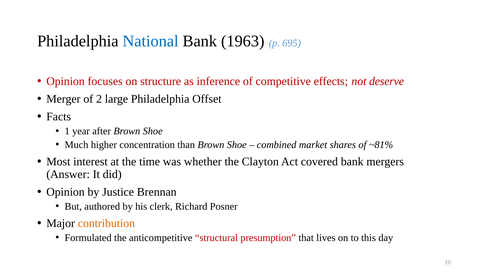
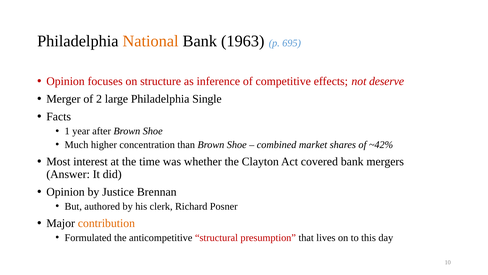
National colour: blue -> orange
Offset: Offset -> Single
~81%: ~81% -> ~42%
